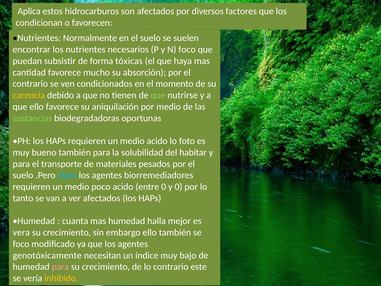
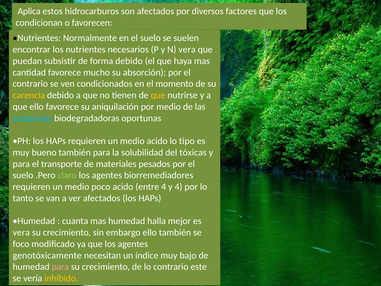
N foco: foco -> vera
forma tóxicas: tóxicas -> debido
que at (158, 95) colour: light green -> yellow
sustancias colour: light green -> light blue
foto: foto -> tipo
habitar: habitar -> tóxicas
claro colour: light blue -> light green
entre 0: 0 -> 4
y 0: 0 -> 4
